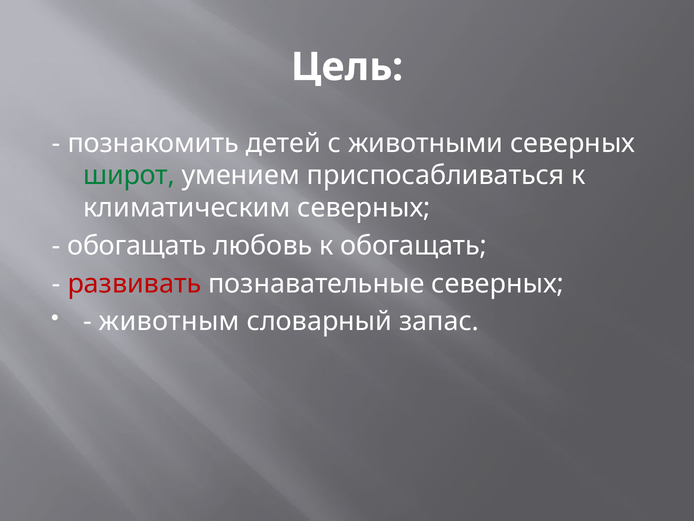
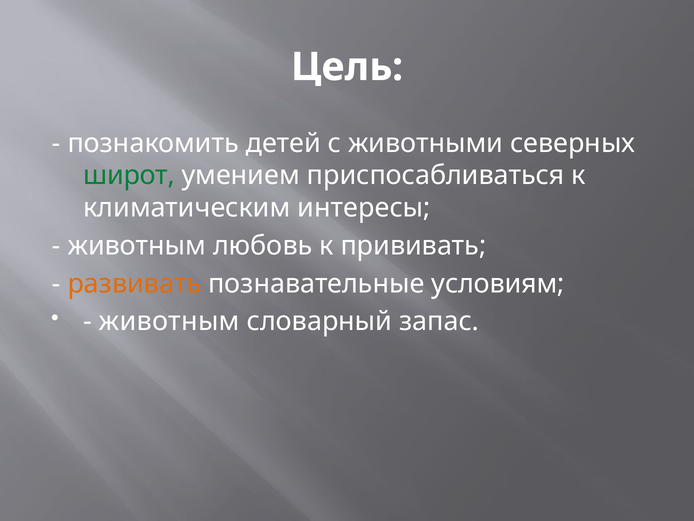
климатическим северных: северных -> интересы
обогащать at (137, 246): обогащать -> животным
к обогащать: обогащать -> прививать
развивать colour: red -> orange
познавательные северных: северных -> условиям
